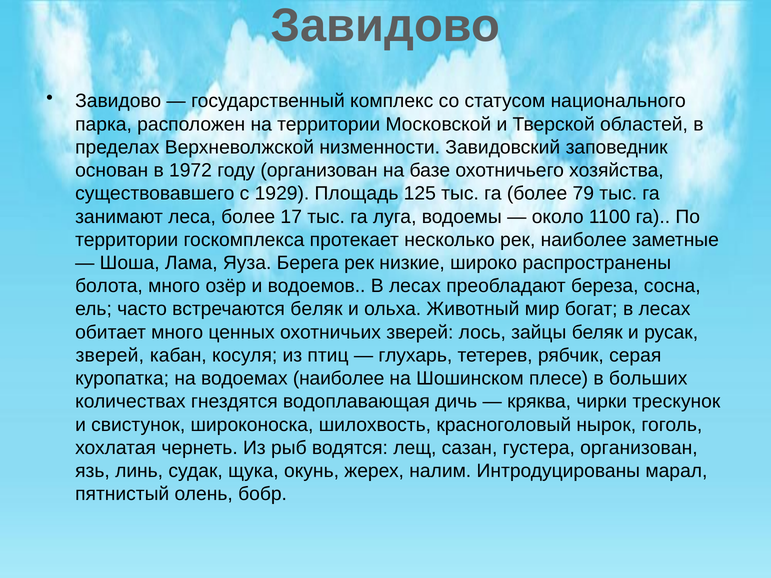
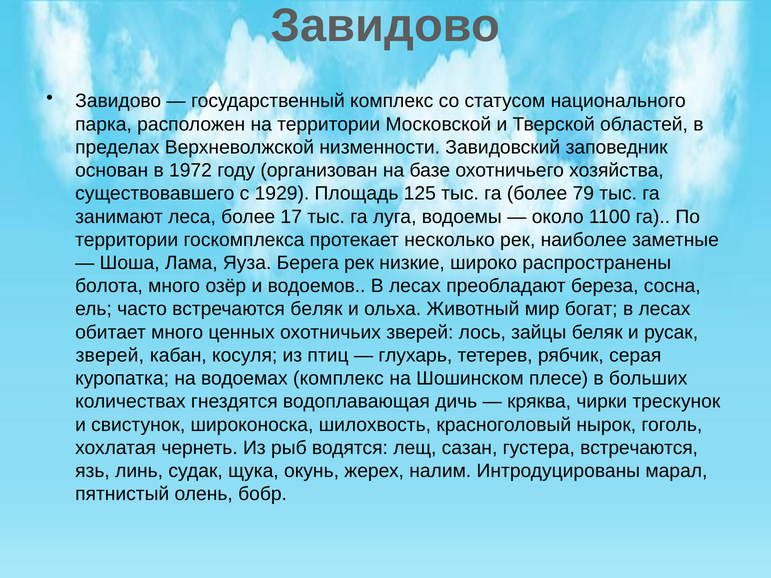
водоемах наиболее: наиболее -> комплекс
густера организован: организован -> встречаются
